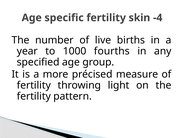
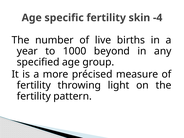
fourths: fourths -> beyond
